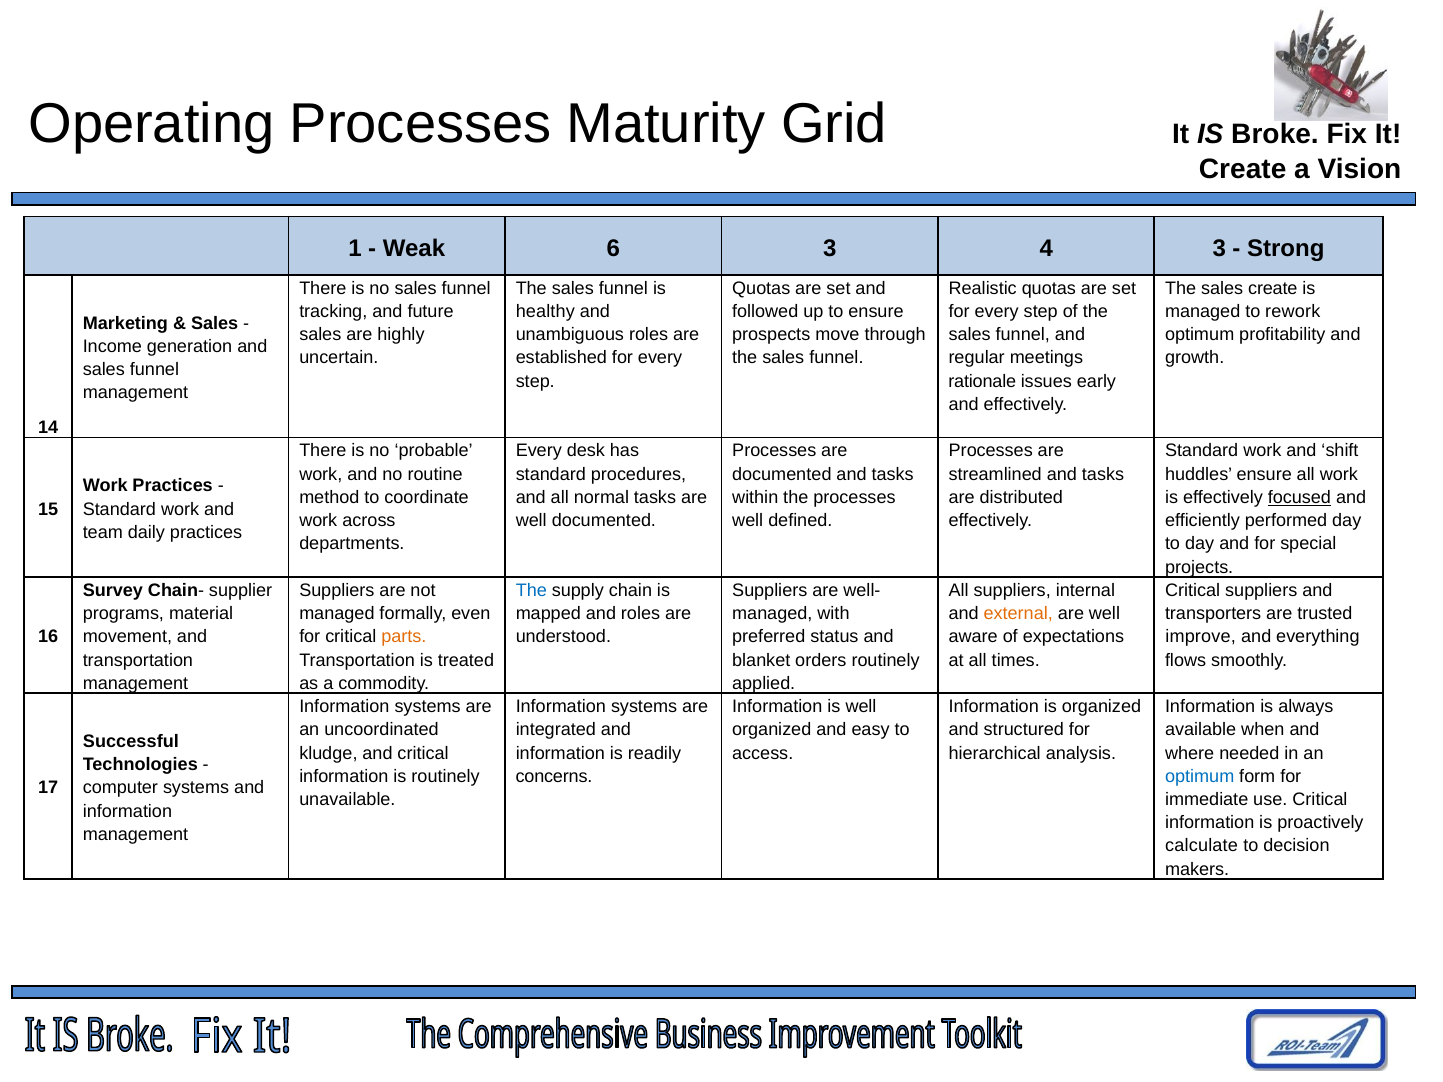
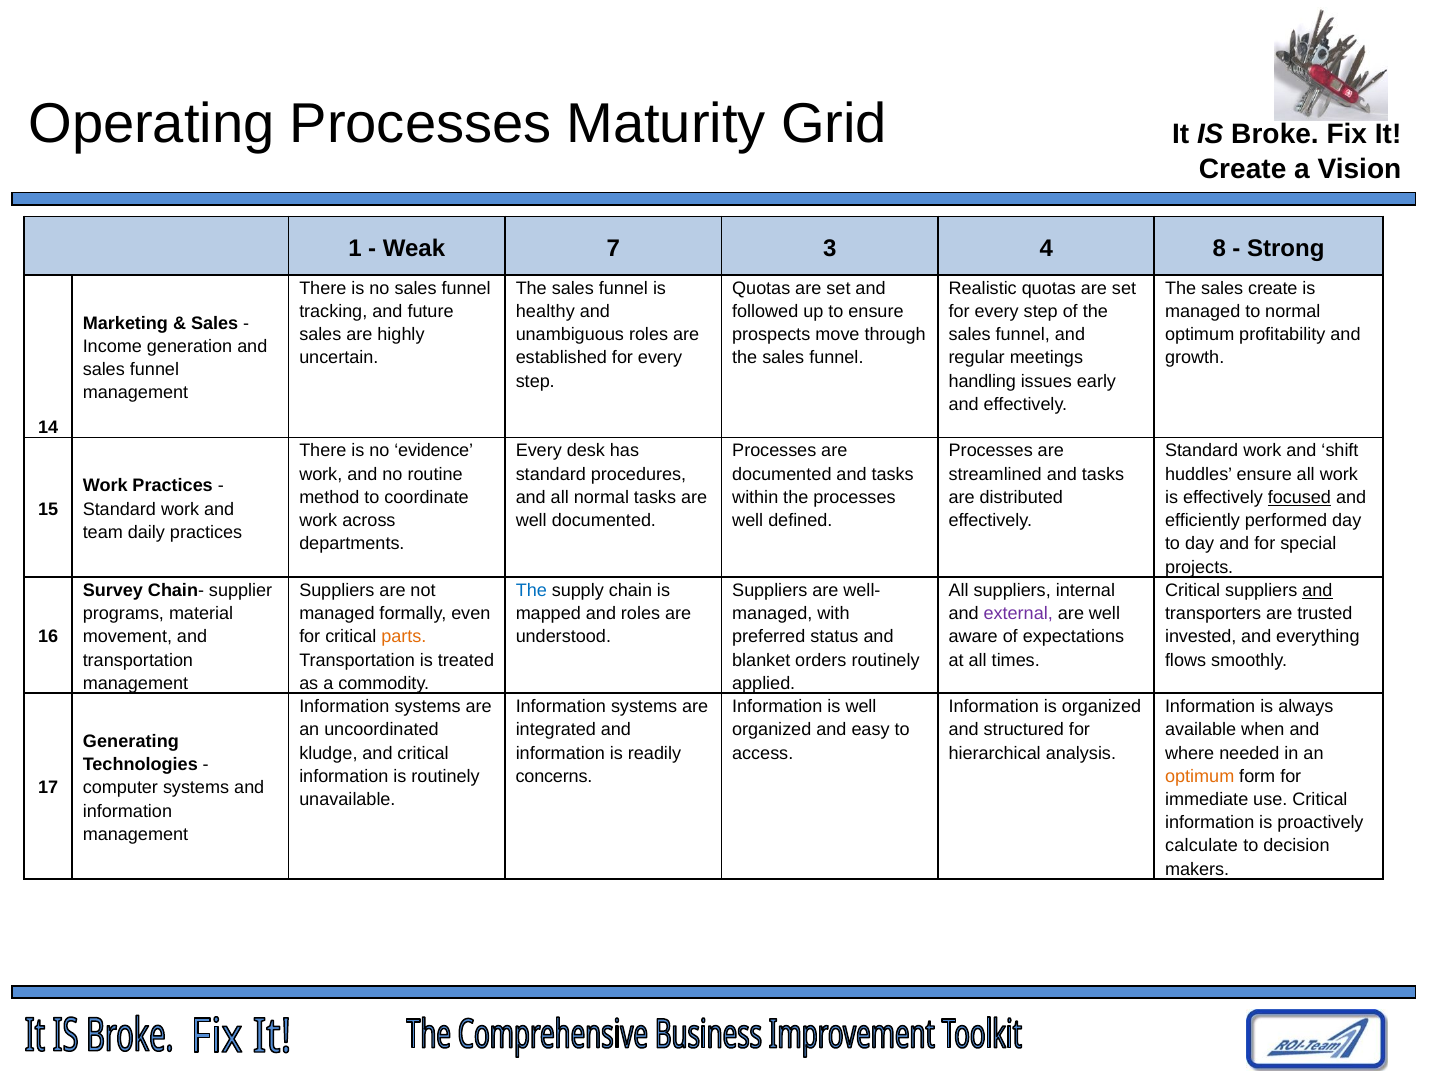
6: 6 -> 7
4 3: 3 -> 8
to rework: rework -> normal
rationale: rationale -> handling
probable: probable -> evidence
and at (1317, 591) underline: none -> present
external colour: orange -> purple
improve: improve -> invested
Successful: Successful -> Generating
optimum at (1200, 776) colour: blue -> orange
